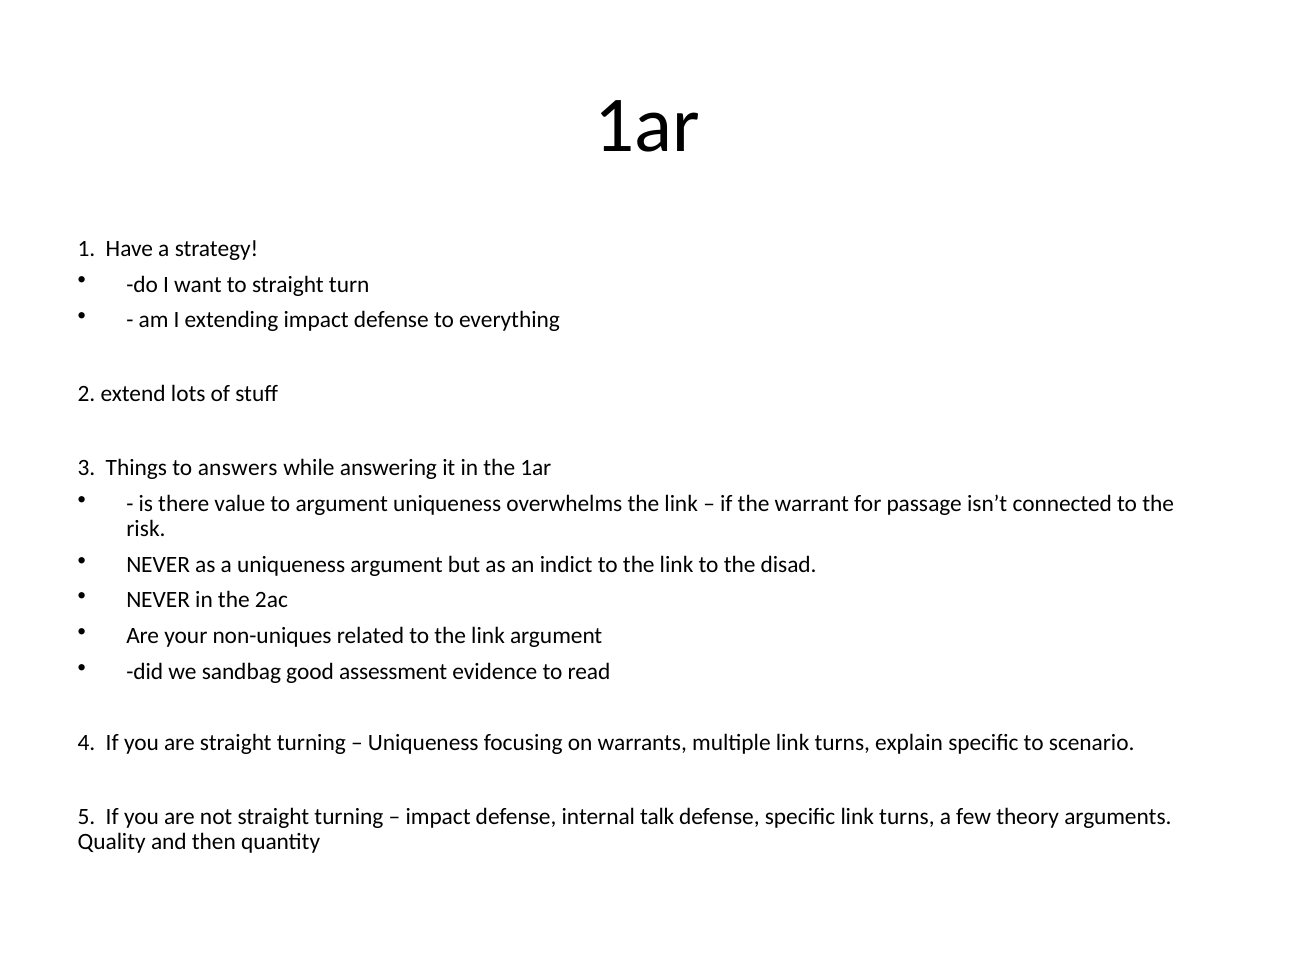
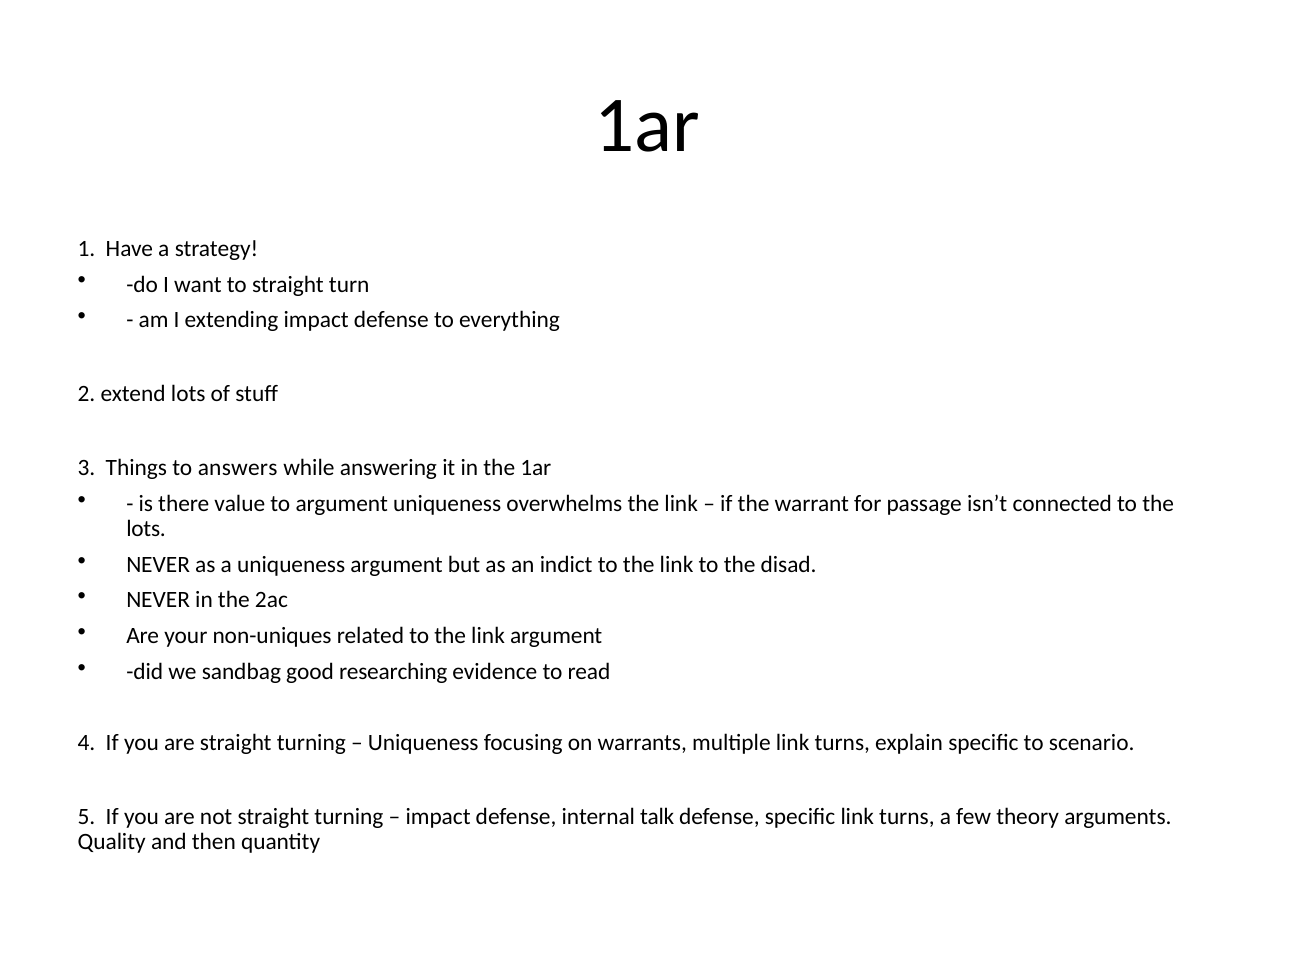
risk at (146, 529): risk -> lots
assessment: assessment -> researching
